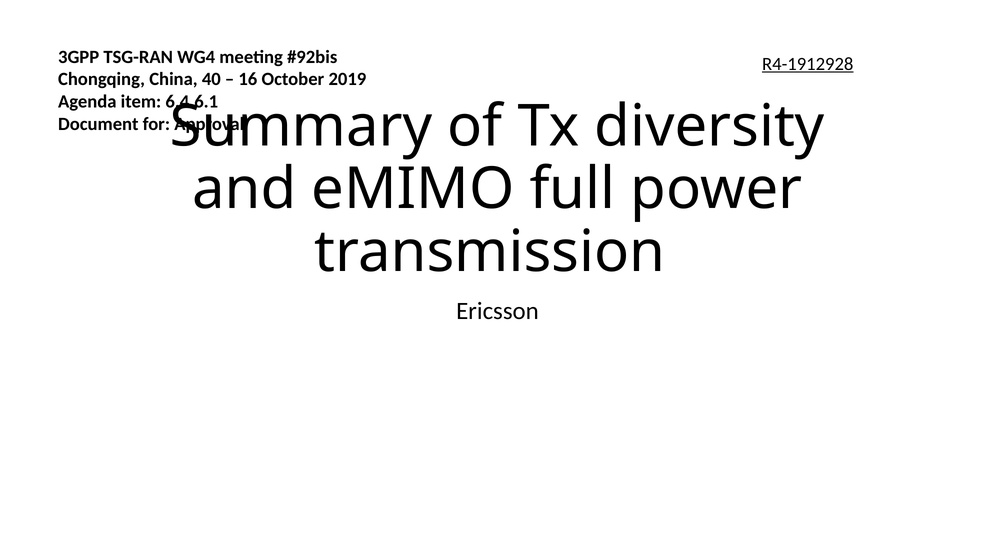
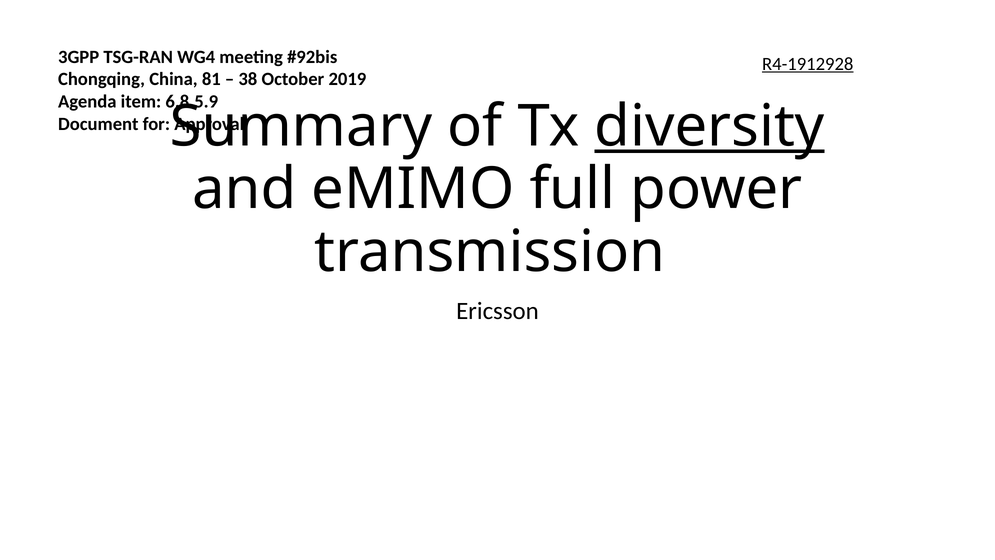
40: 40 -> 81
16: 16 -> 38
6.4.6.1: 6.4.6.1 -> 6.8.5.9
diversity underline: none -> present
